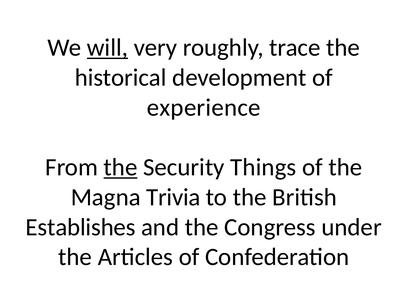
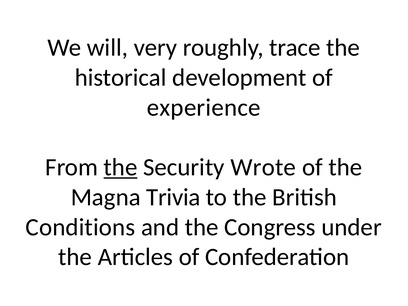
will underline: present -> none
Things: Things -> Wrote
Establishes: Establishes -> Conditions
